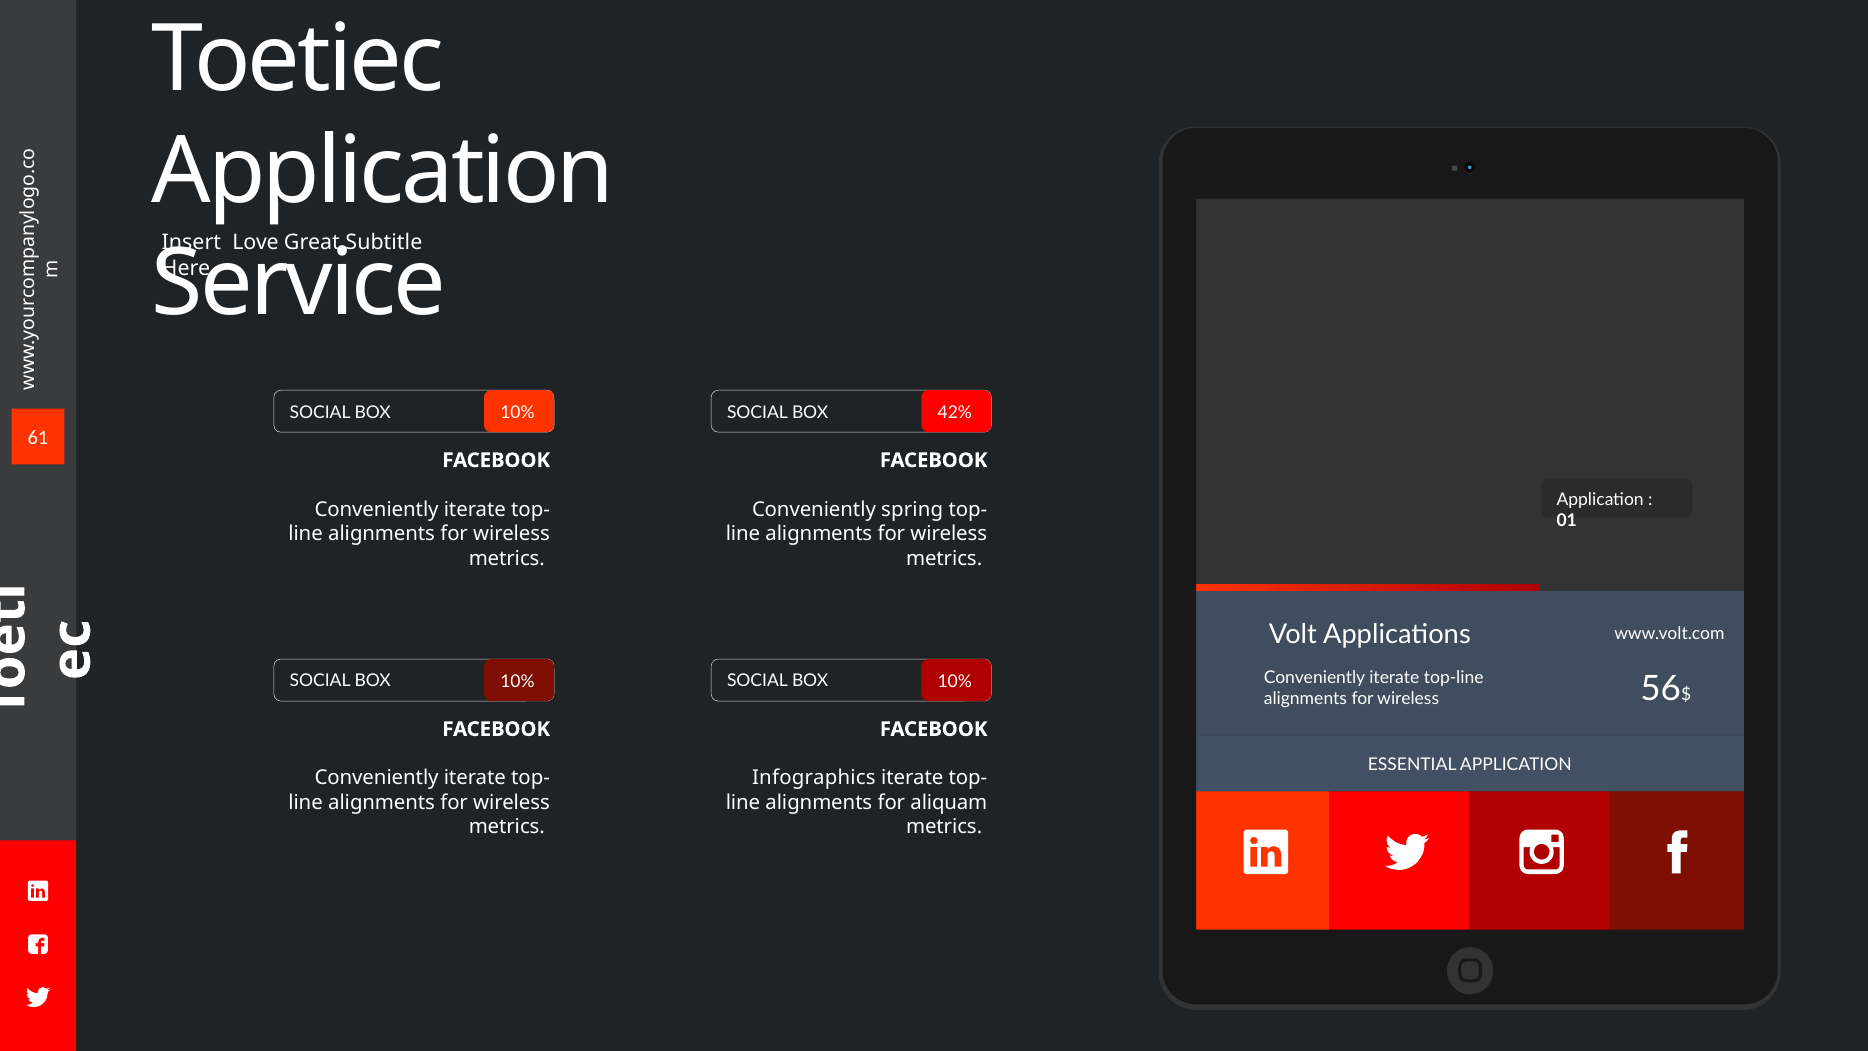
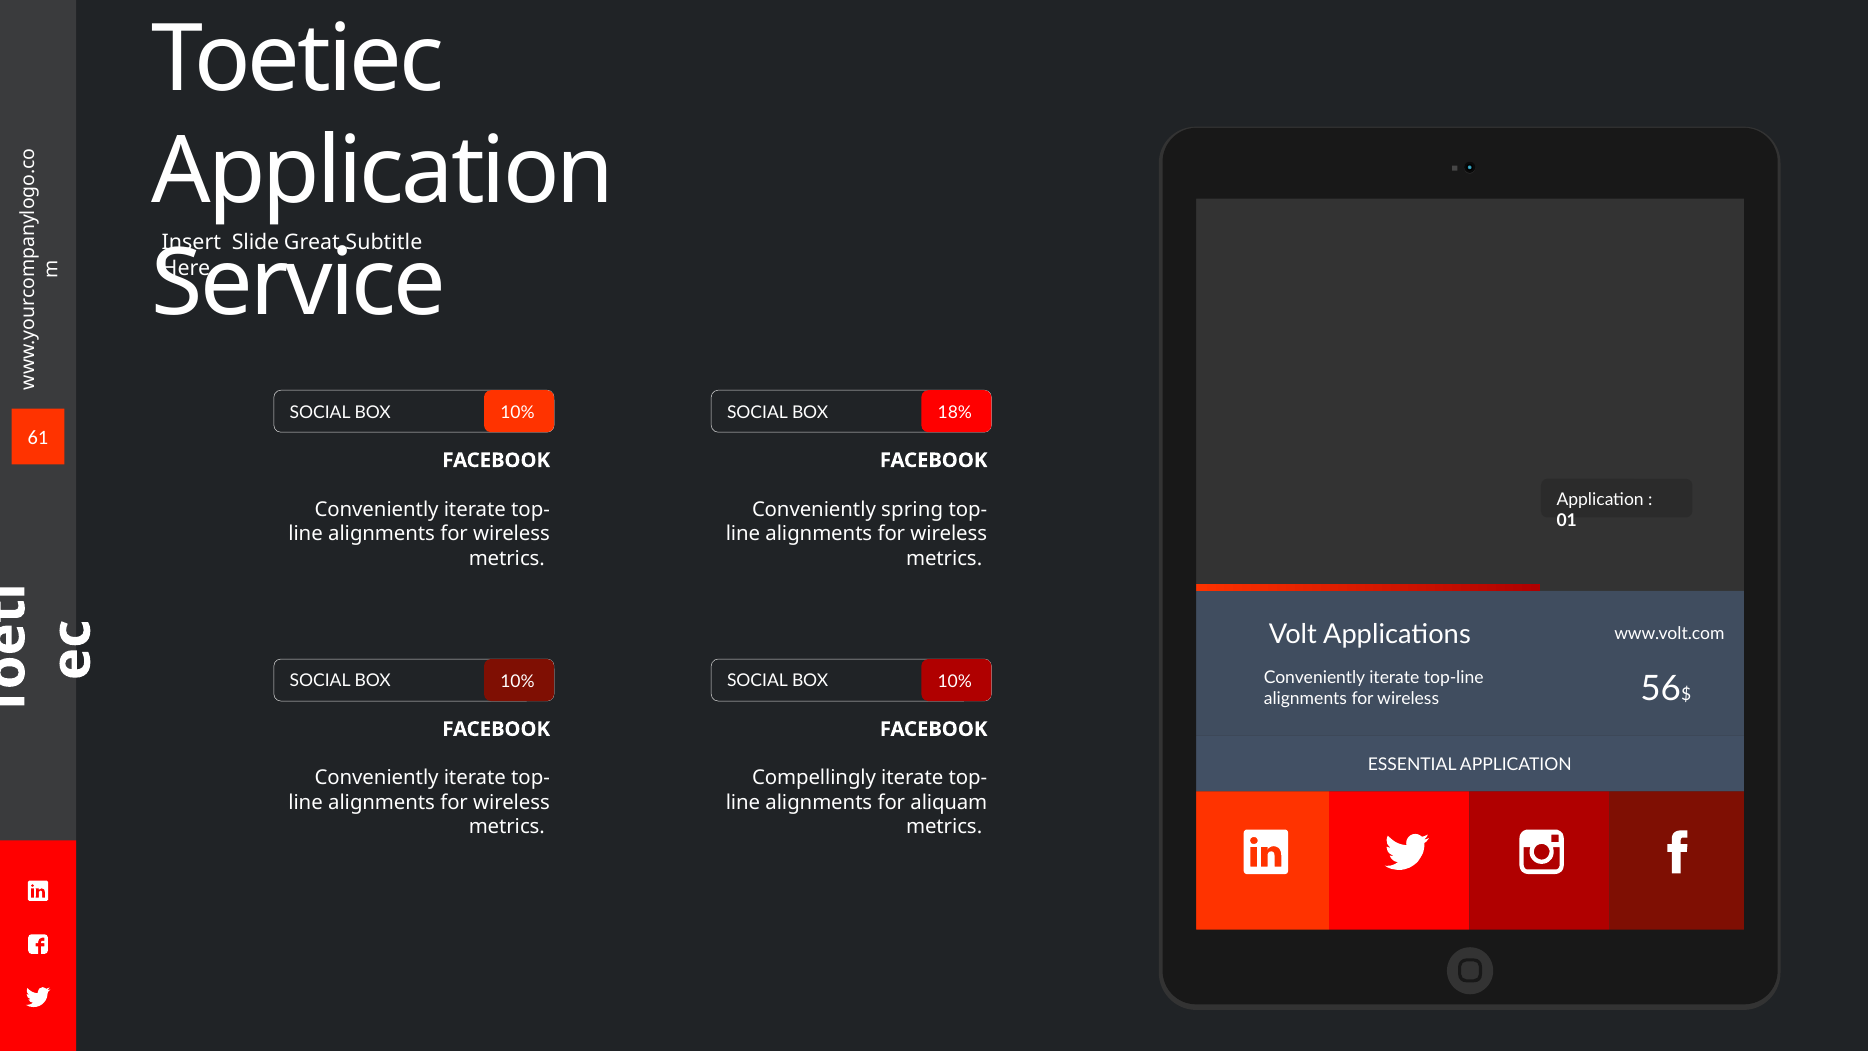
Love: Love -> Slide
42%: 42% -> 18%
Infographics: Infographics -> Compellingly
